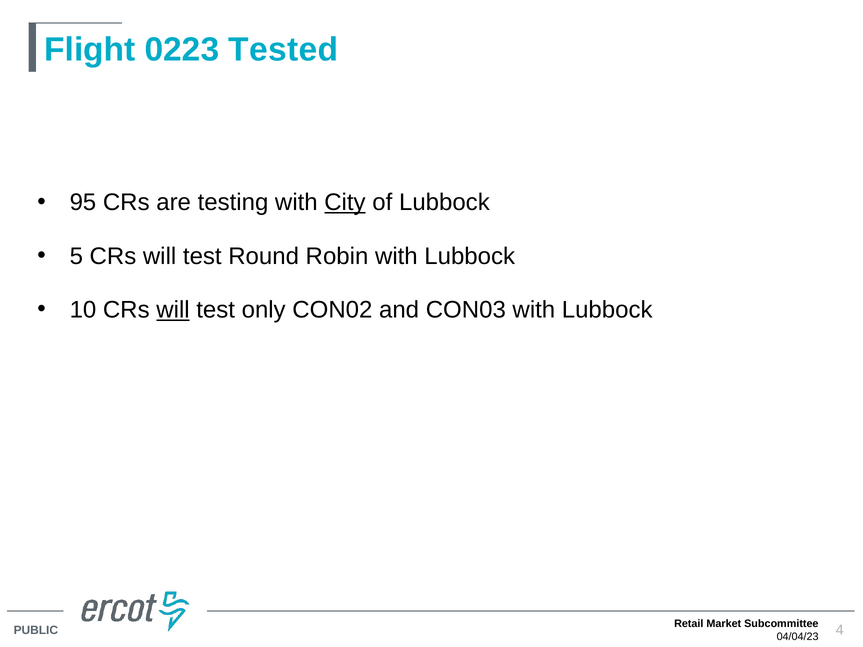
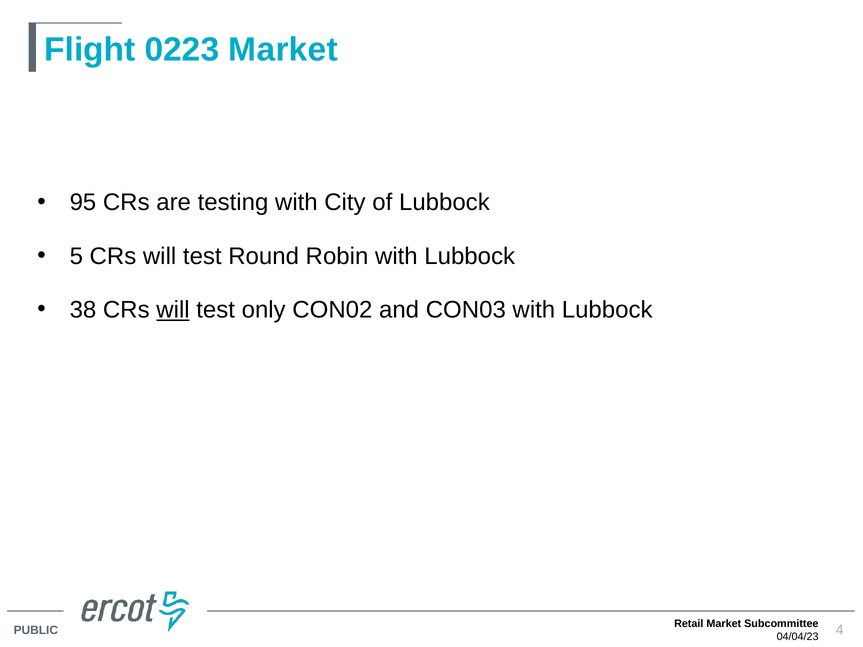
0223 Tested: Tested -> Market
City underline: present -> none
10: 10 -> 38
